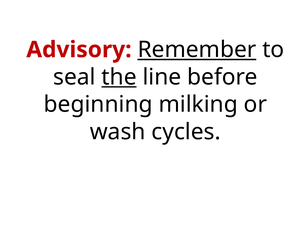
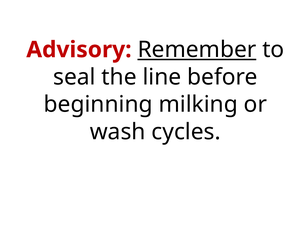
the underline: present -> none
